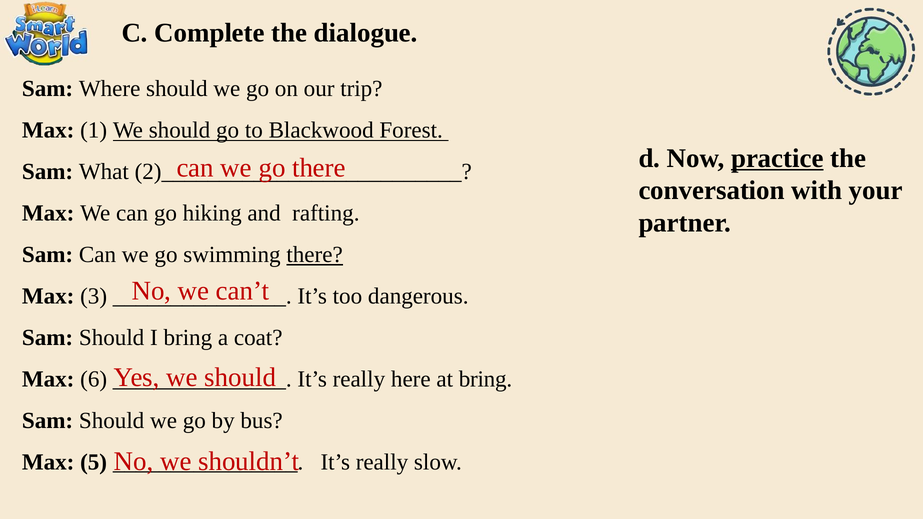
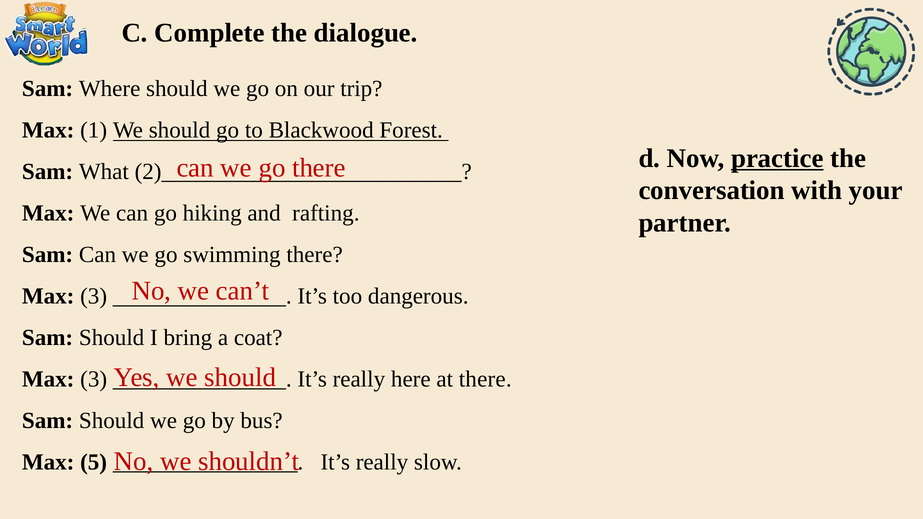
there at (315, 255) underline: present -> none
6 at (94, 379): 6 -> 3
at bring: bring -> there
